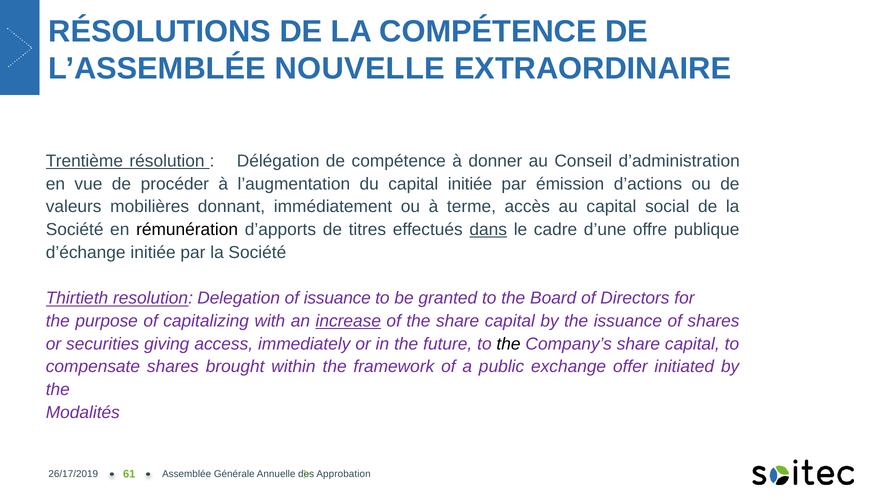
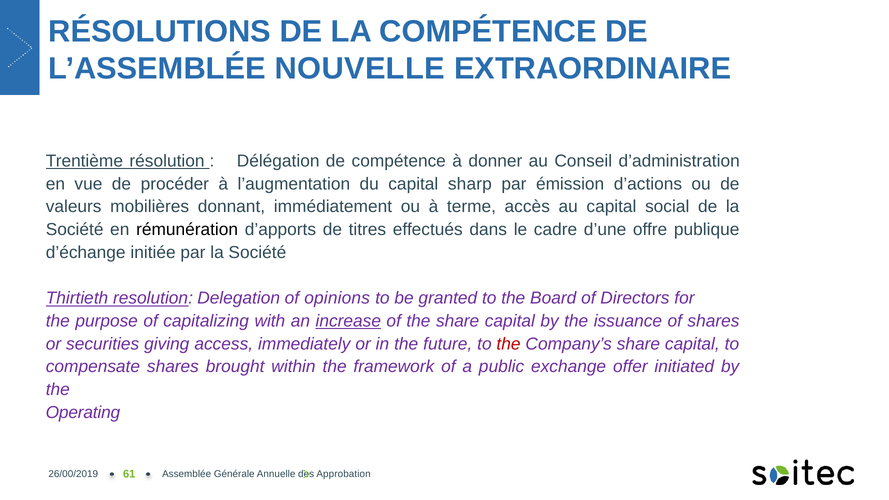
capital initiée: initiée -> sharp
dans underline: present -> none
of issuance: issuance -> opinions
the at (509, 344) colour: black -> red
Modalités: Modalités -> Operating
26/17/2019: 26/17/2019 -> 26/00/2019
